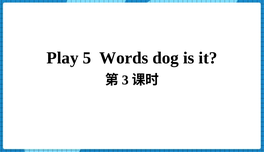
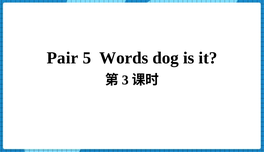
Play: Play -> Pair
